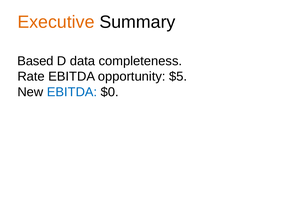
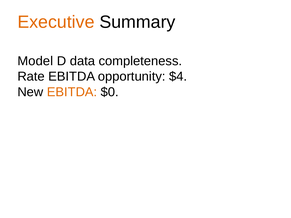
Based: Based -> Model
$5: $5 -> $4
EBITDA at (72, 92) colour: blue -> orange
